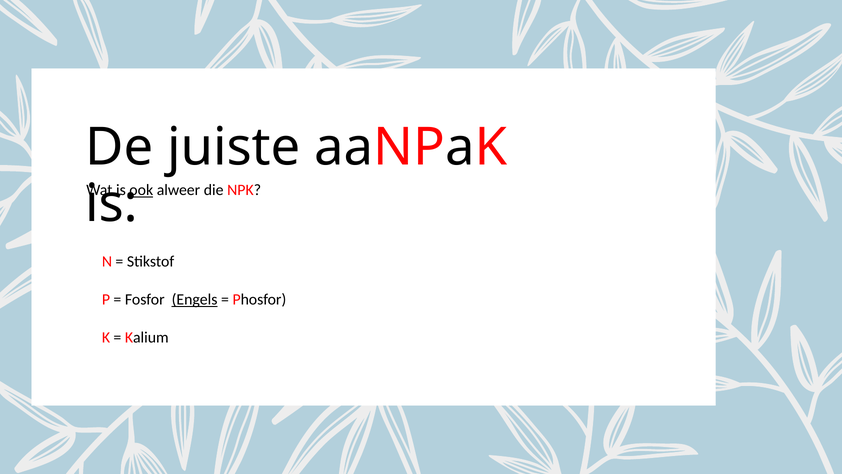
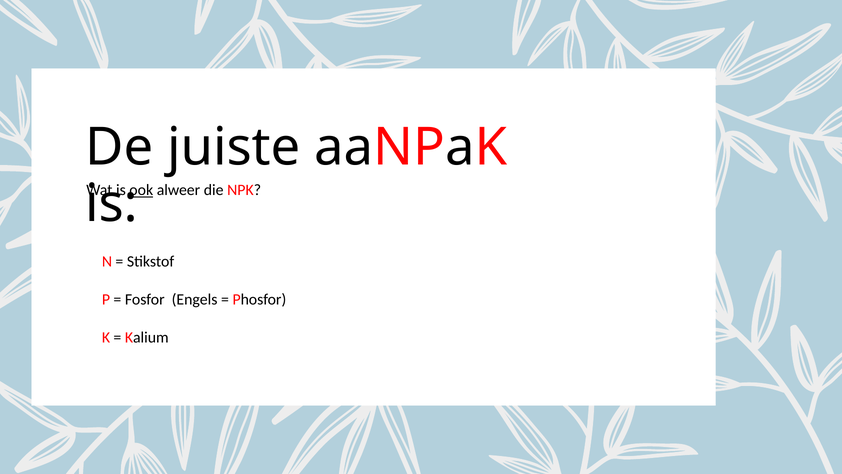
Engels underline: present -> none
